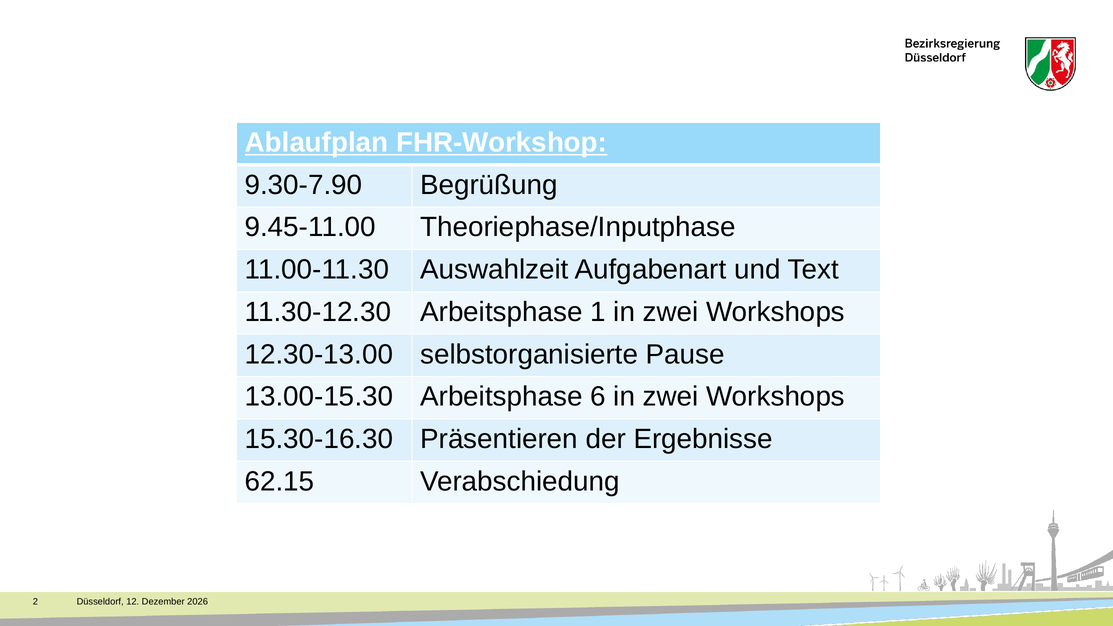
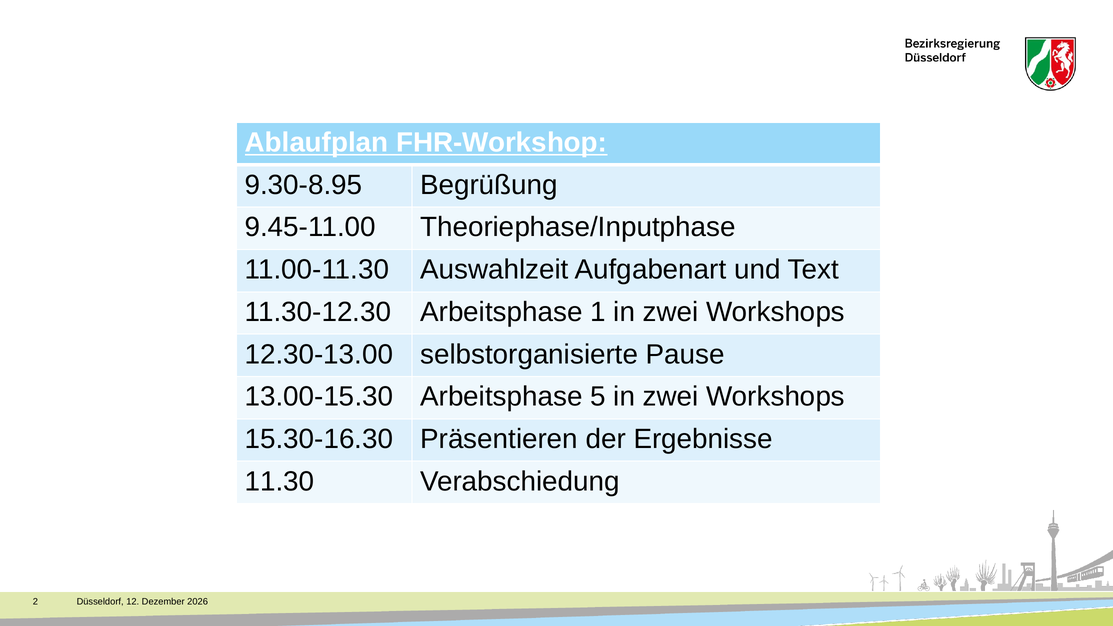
9.30-7.90: 9.30-7.90 -> 9.30-8.95
6: 6 -> 5
62.15: 62.15 -> 11.30
